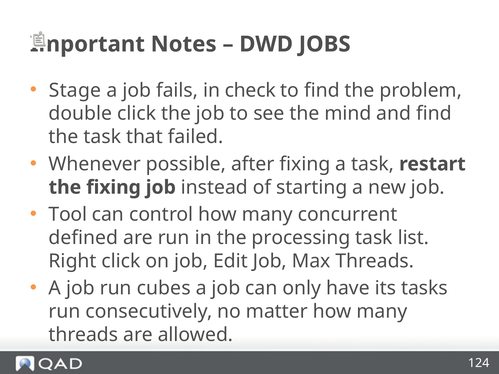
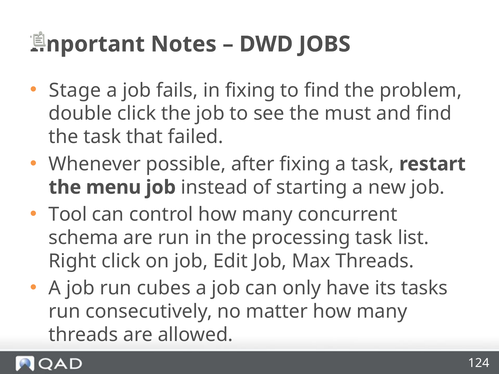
in check: check -> fixing
mind: mind -> must
the fixing: fixing -> menu
defined: defined -> schema
